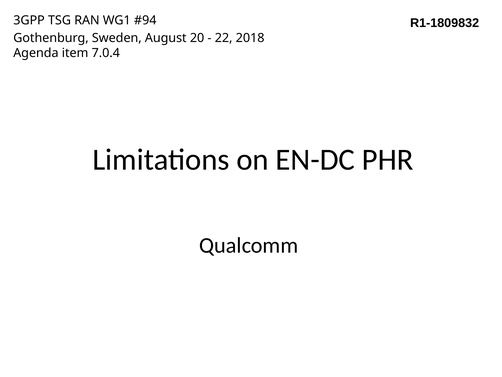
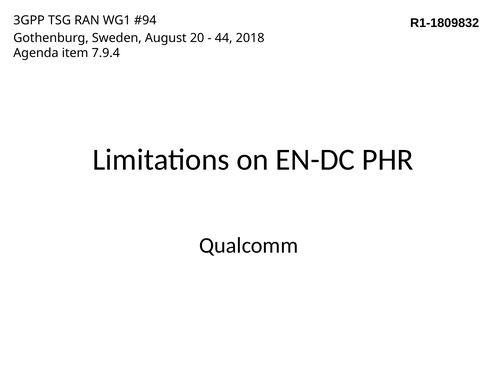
22: 22 -> 44
7.0.4: 7.0.4 -> 7.9.4
